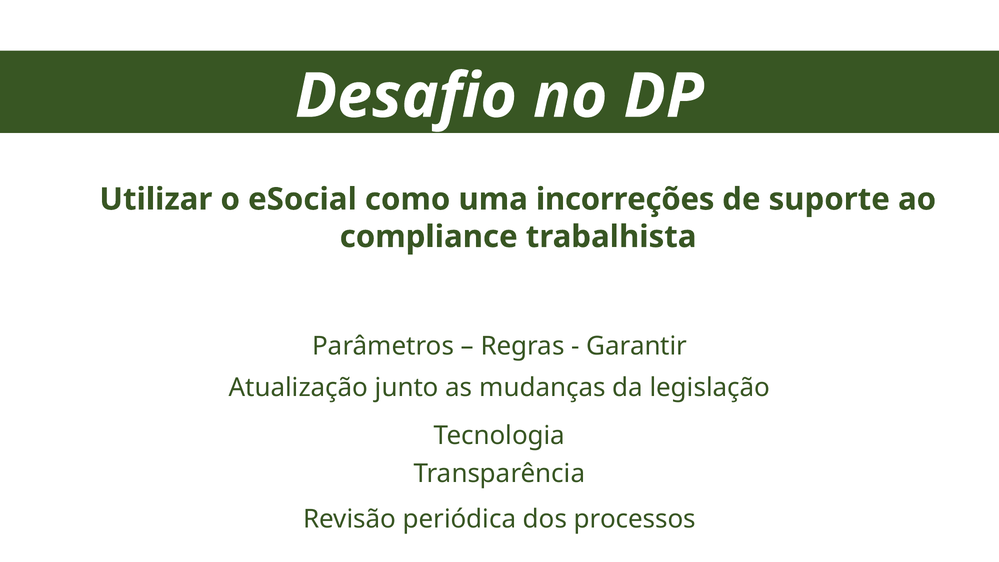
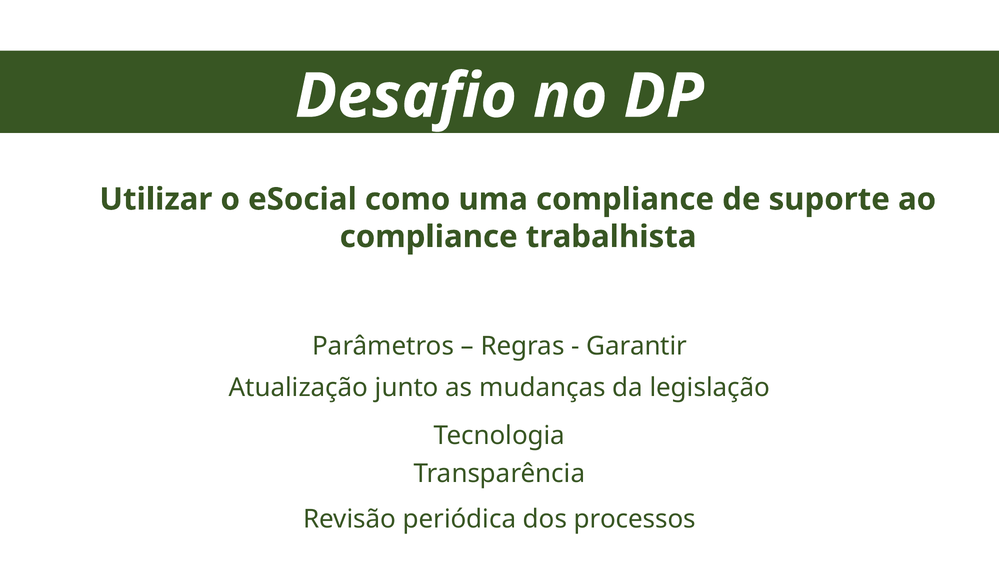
uma incorreções: incorreções -> compliance
